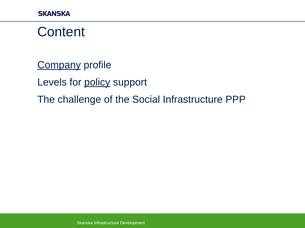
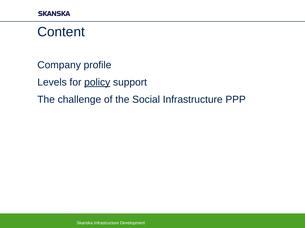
Company underline: present -> none
